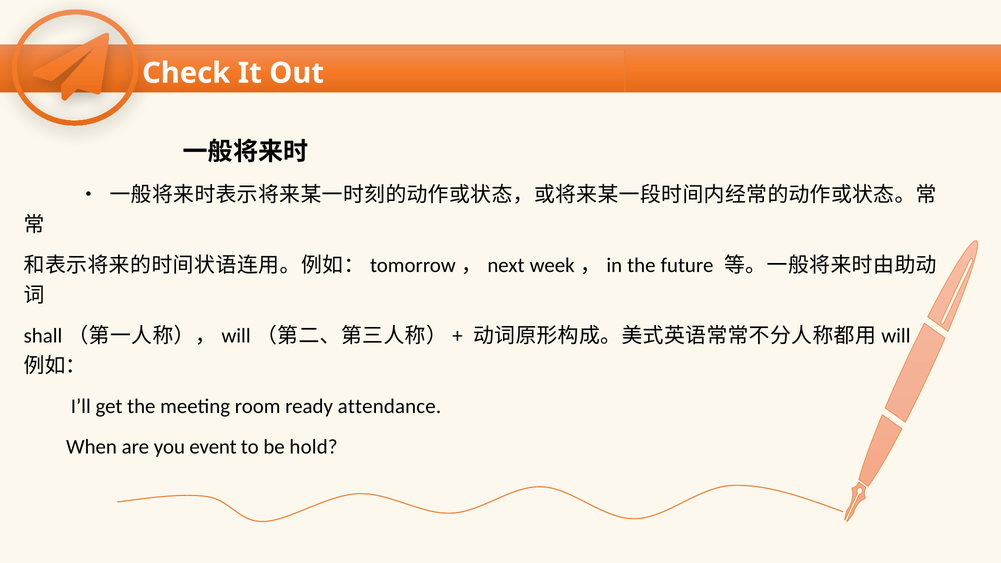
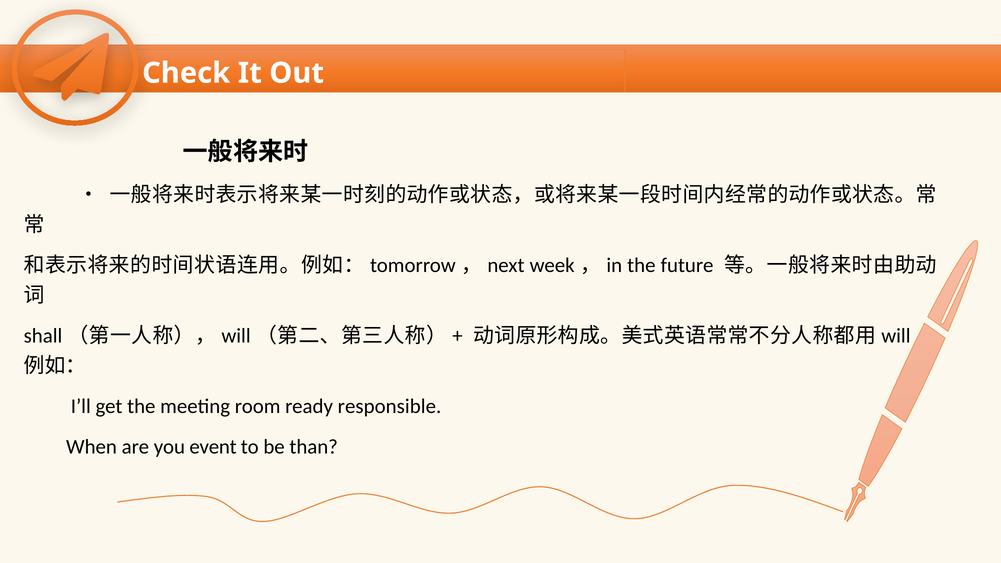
attendance: attendance -> responsible
hold: hold -> than
